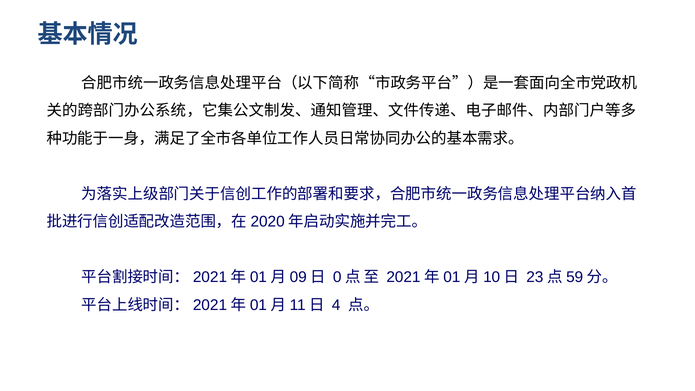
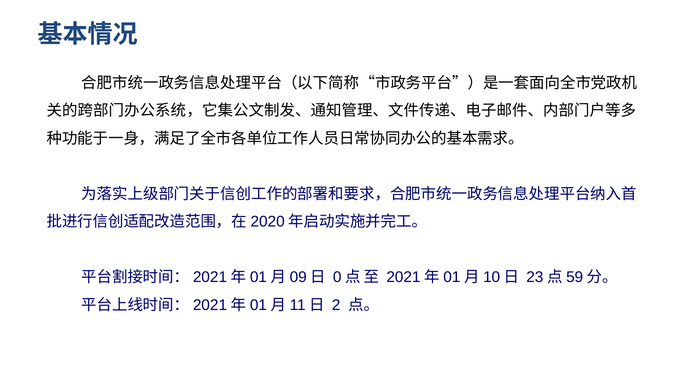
4: 4 -> 2
